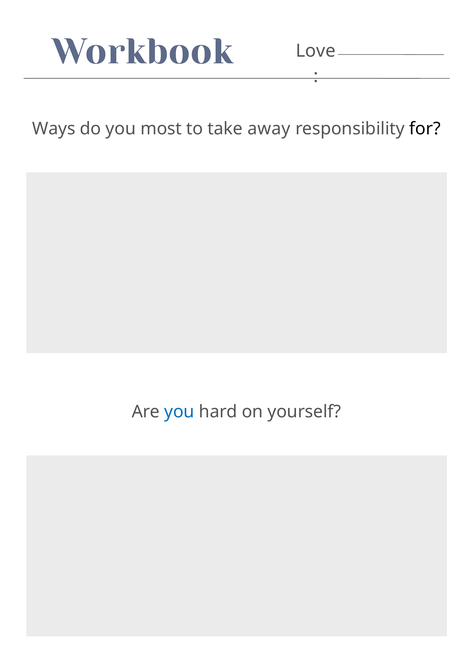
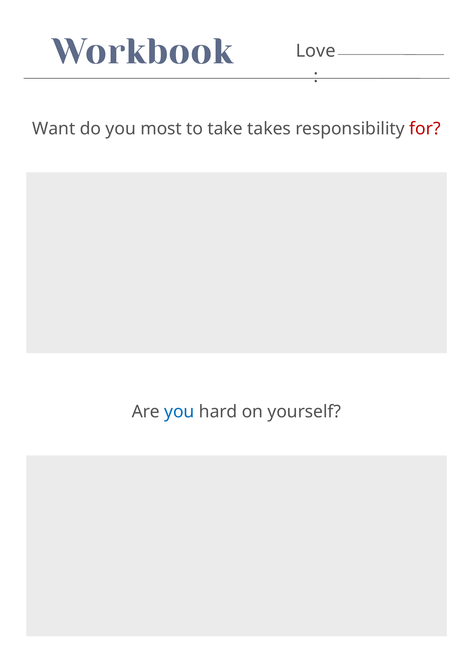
Ways: Ways -> Want
away: away -> takes
for colour: black -> red
